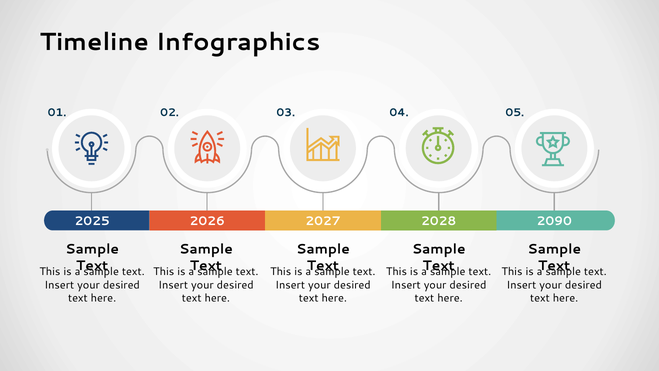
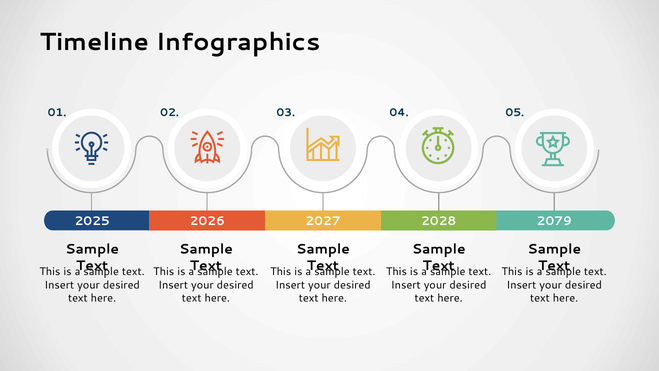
2090: 2090 -> 2079
